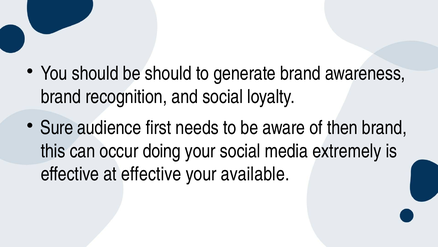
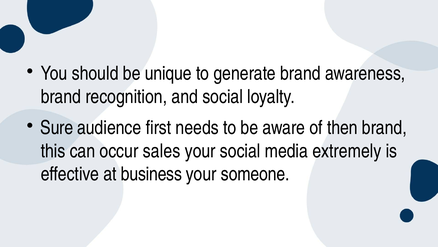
be should: should -> unique
doing: doing -> sales
at effective: effective -> business
available: available -> someone
